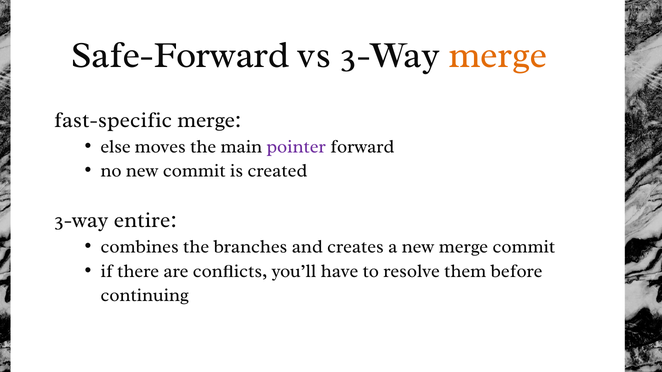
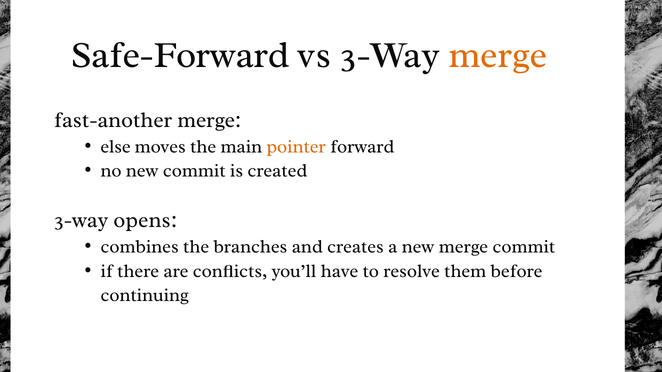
fast-specific: fast-specific -> fast-another
pointer colour: purple -> orange
entire: entire -> opens
